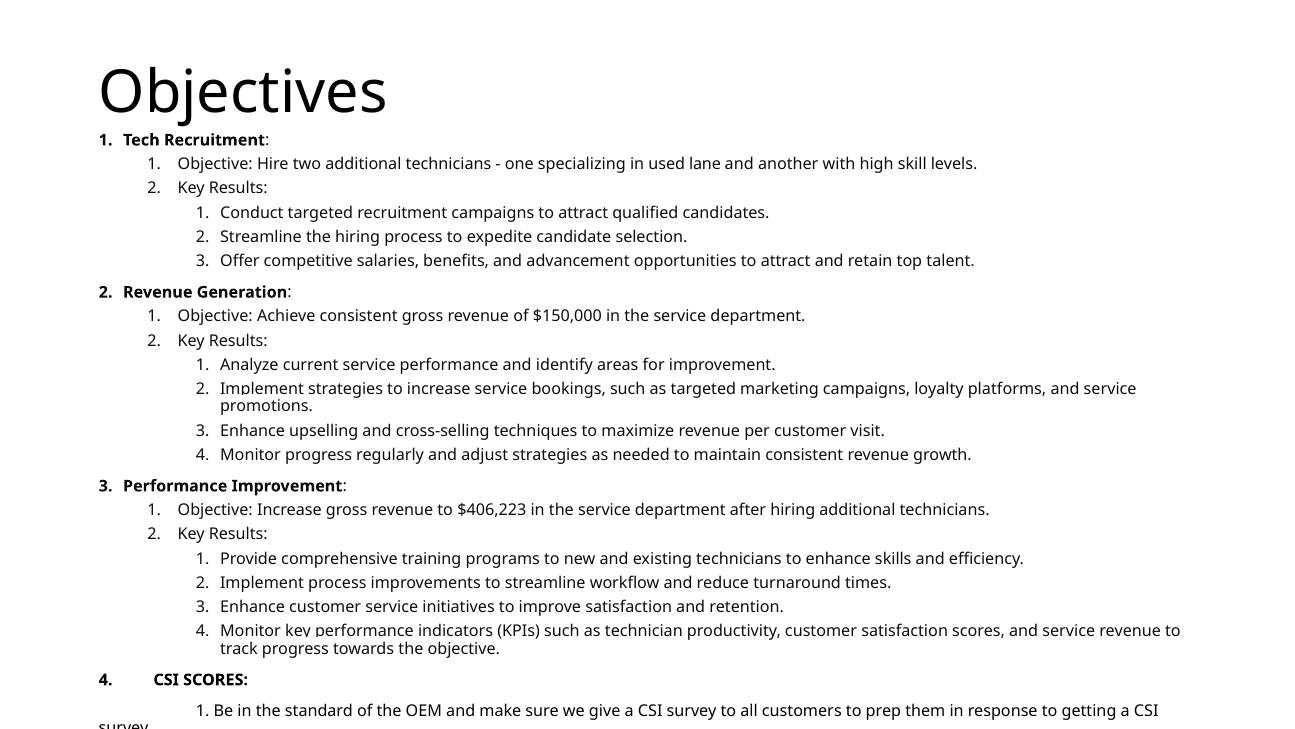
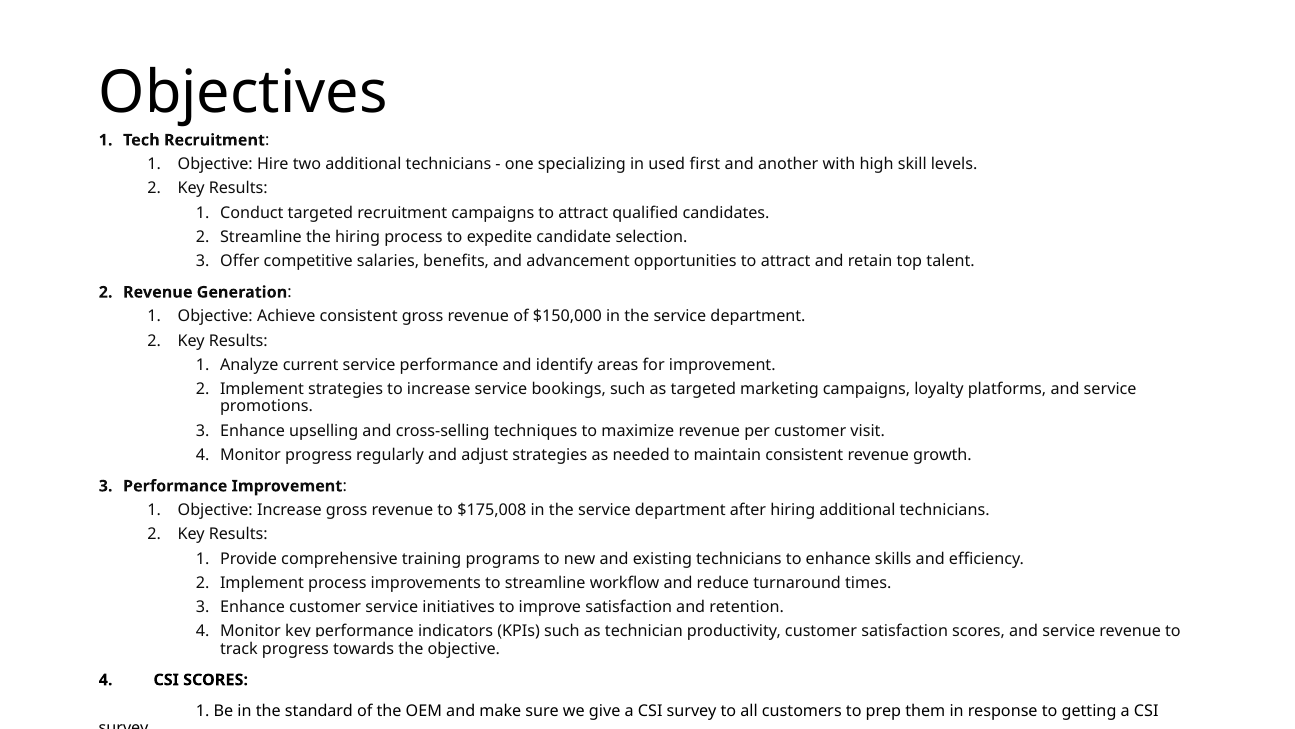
lane: lane -> first
$406,223: $406,223 -> $175,008
